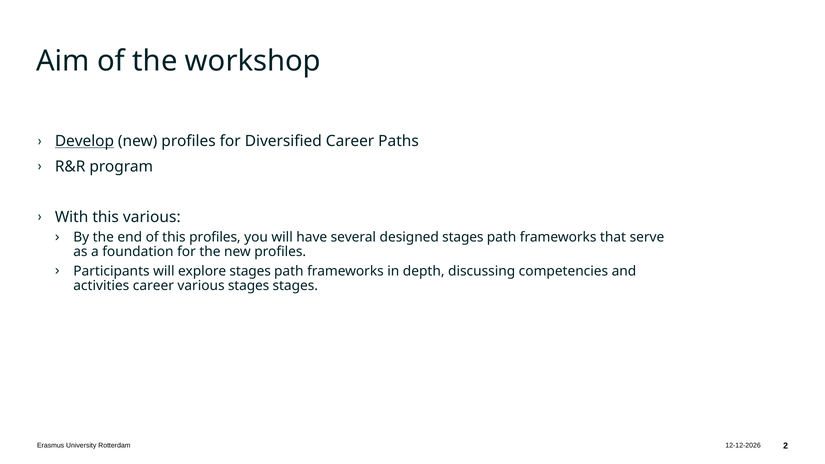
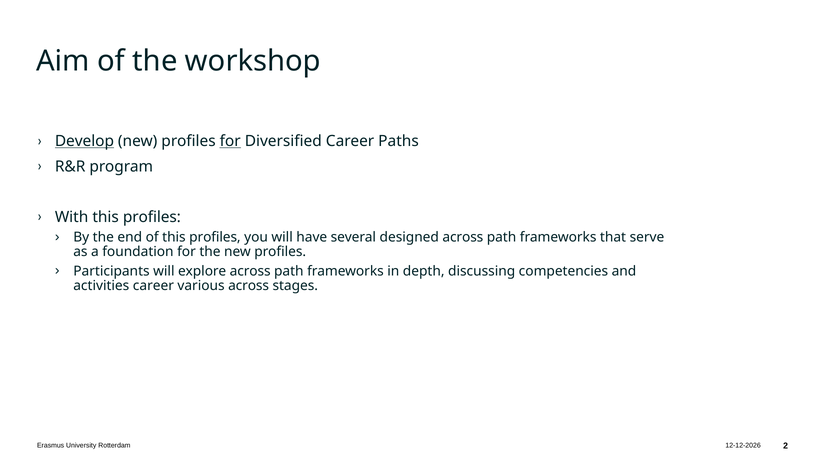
for at (230, 141) underline: none -> present
With this various: various -> profiles
designed stages: stages -> across
explore stages: stages -> across
various stages: stages -> across
